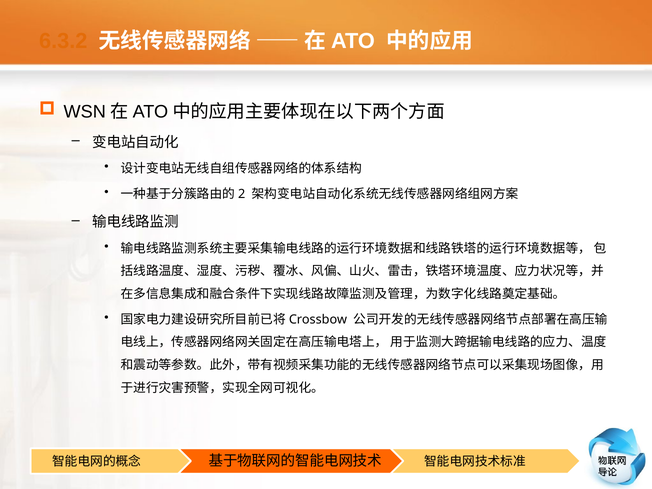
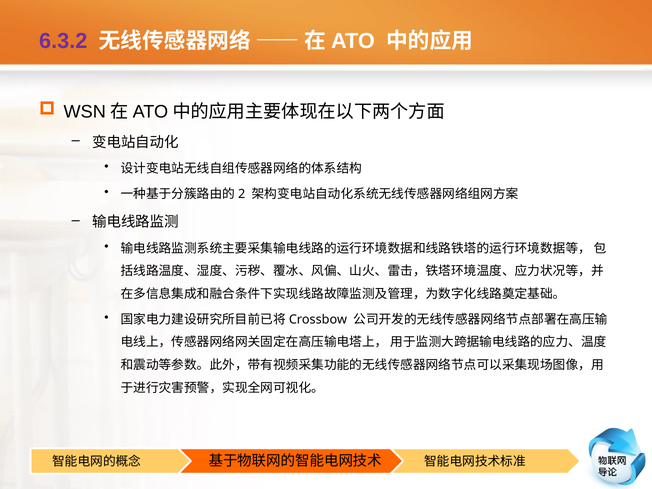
6.3.2 colour: orange -> purple
